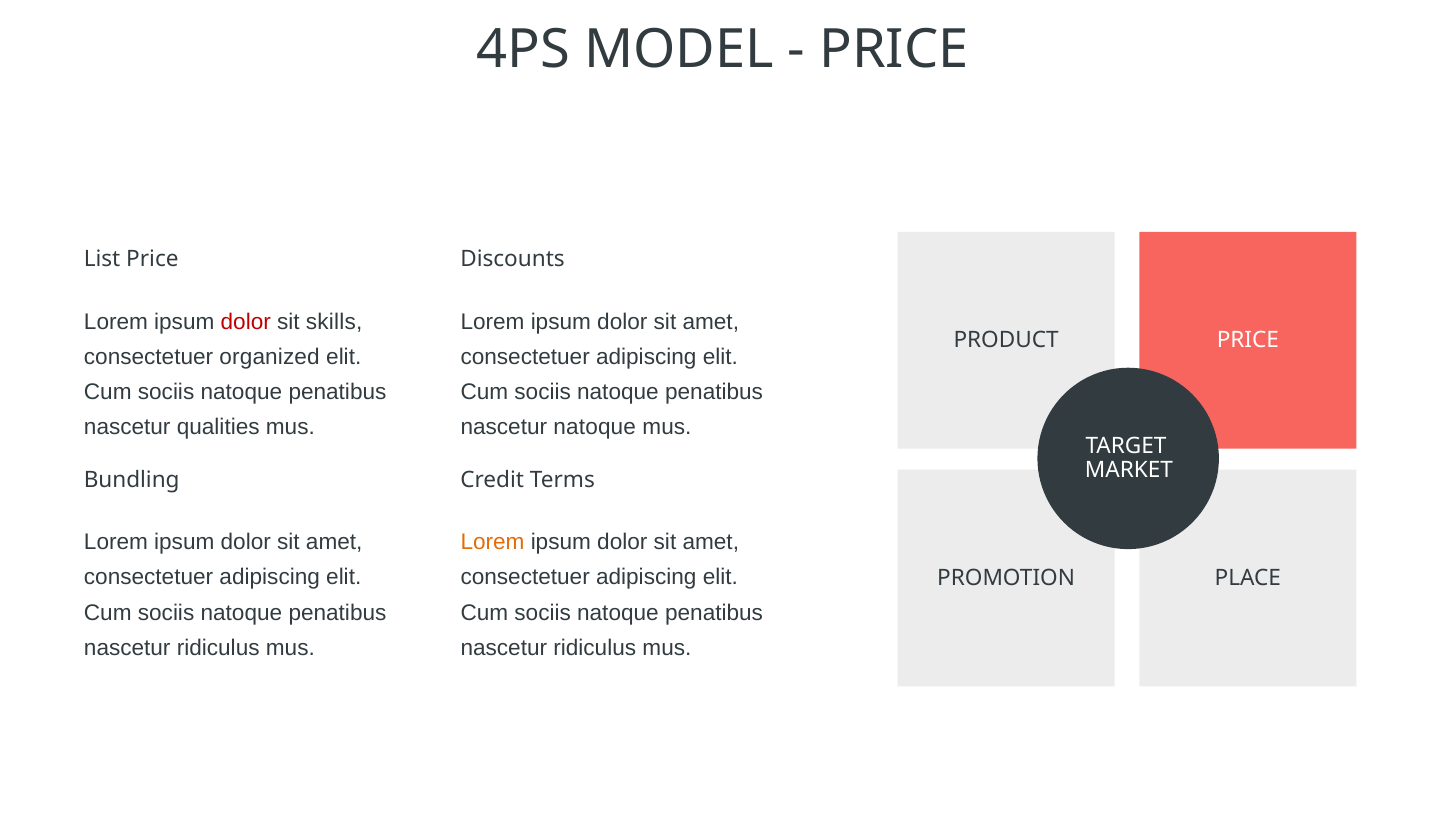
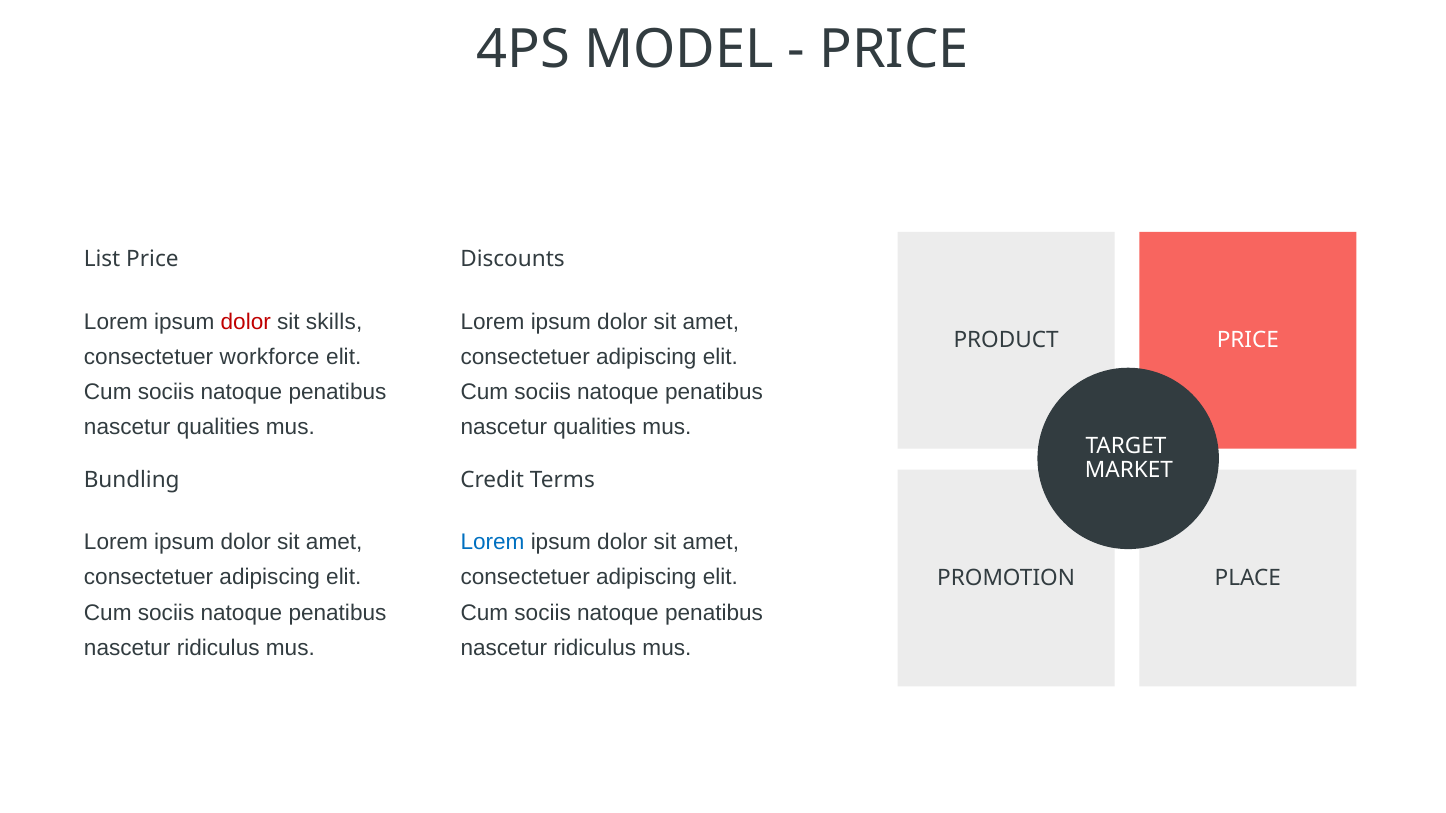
organized: organized -> workforce
natoque at (595, 428): natoque -> qualities
Lorem at (493, 543) colour: orange -> blue
